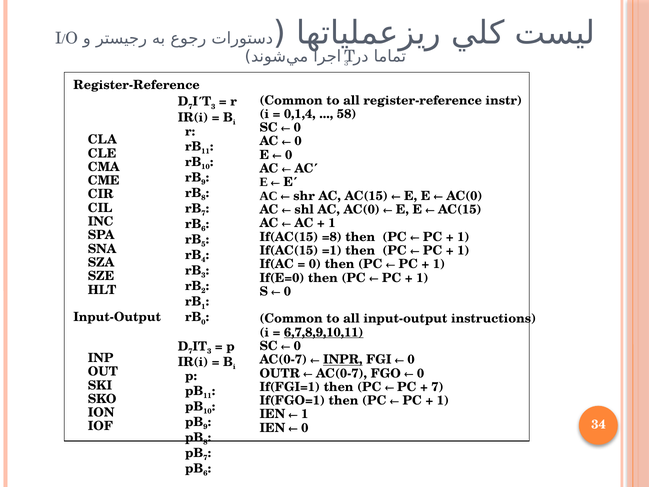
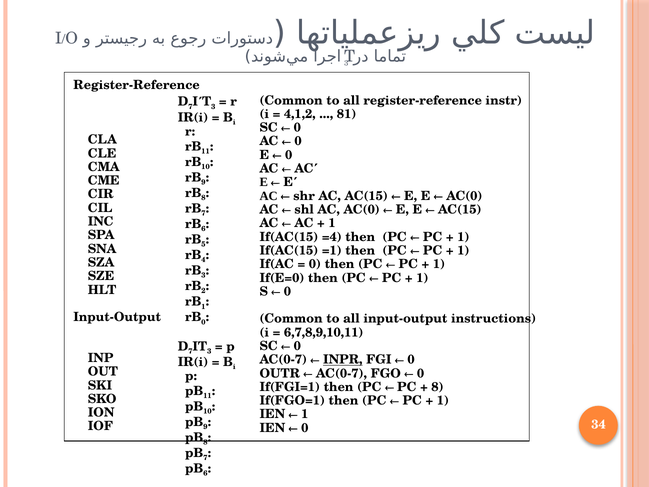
0,1,4: 0,1,4 -> 4,1,2
58: 58 -> 81
=8: =8 -> =4
6,7,8,9,10,11 underline: present -> none
7 at (437, 387): 7 -> 8
